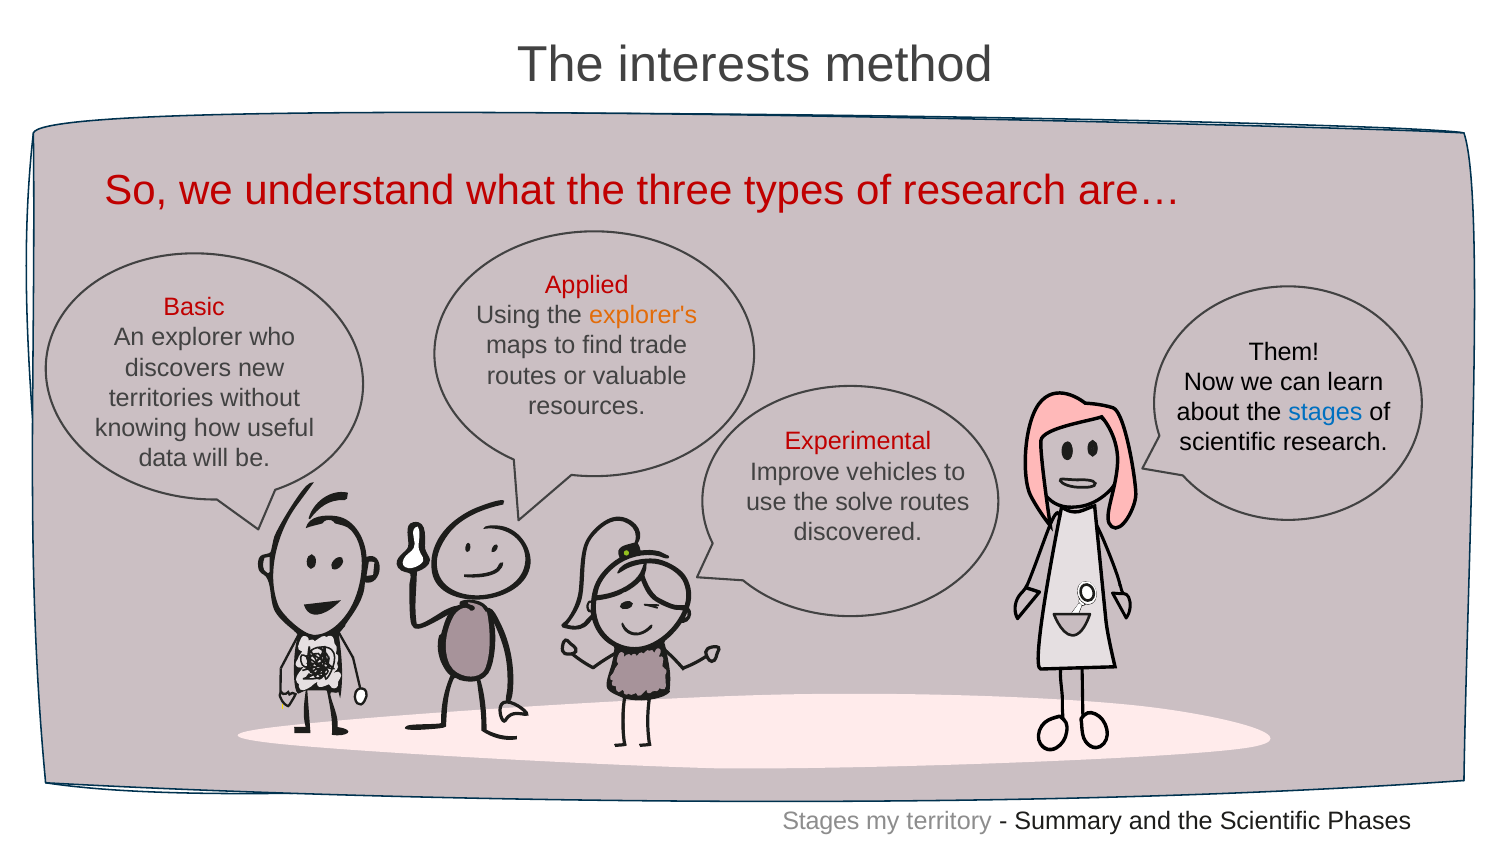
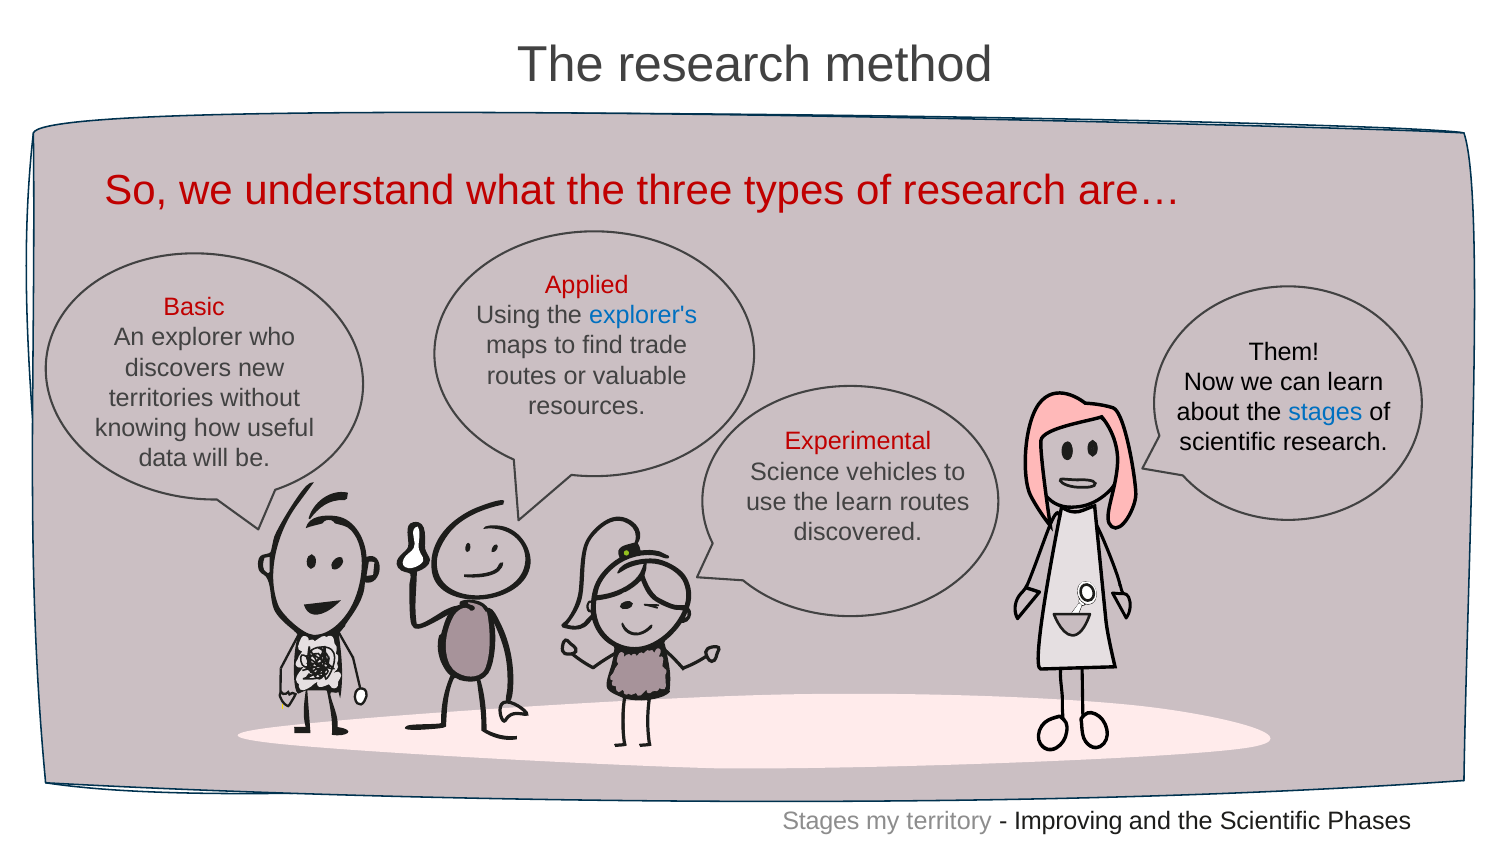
The interests: interests -> research
explorer's colour: orange -> blue
Improve: Improve -> Science
the solve: solve -> learn
Summary: Summary -> Improving
